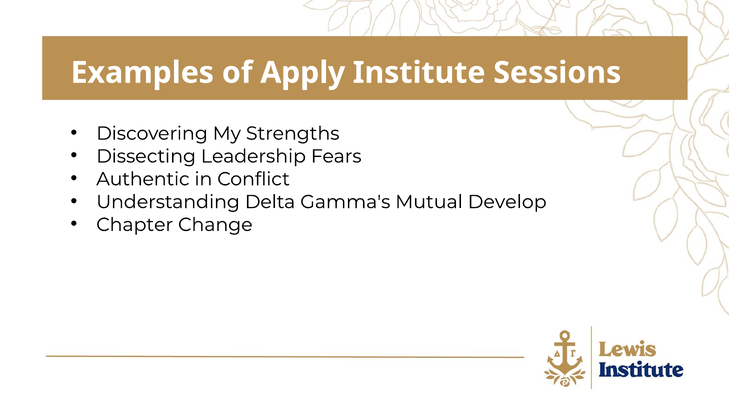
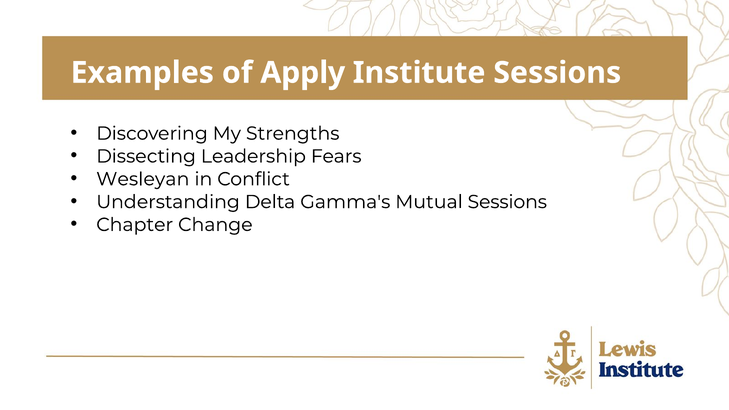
Authentic: Authentic -> Wesleyan
Mutual Develop: Develop -> Sessions
